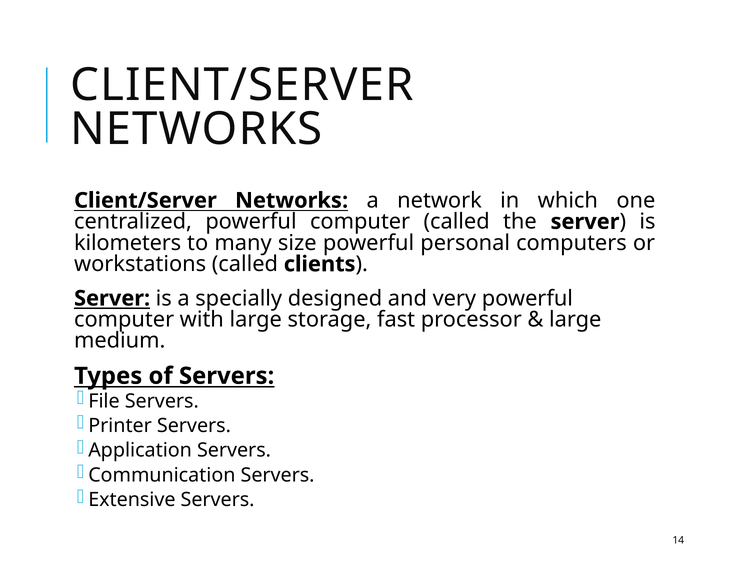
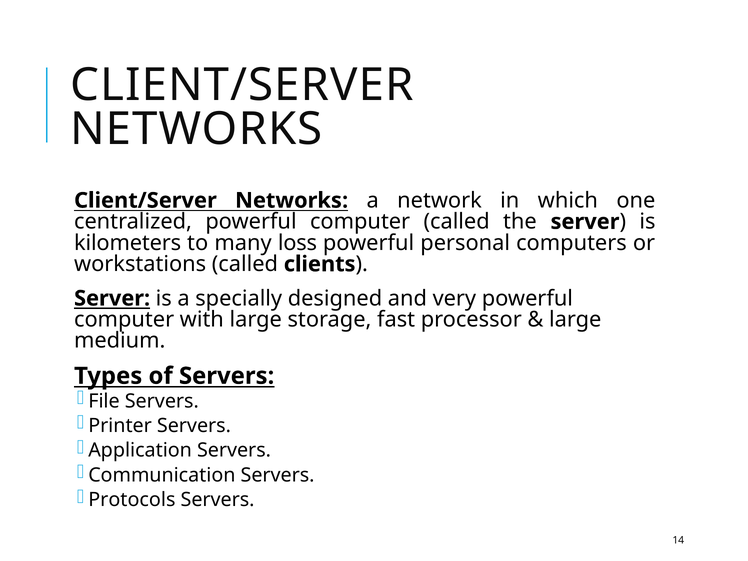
size: size -> loss
Extensive: Extensive -> Protocols
